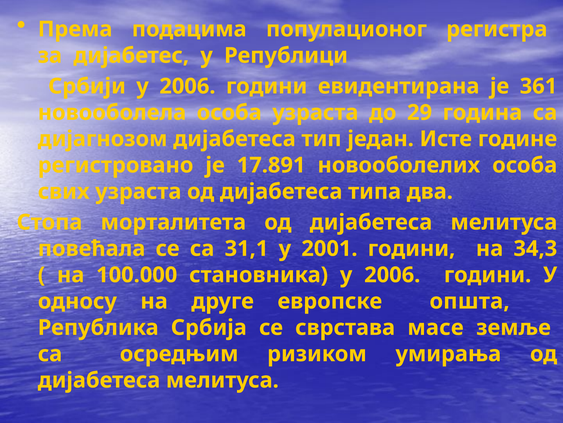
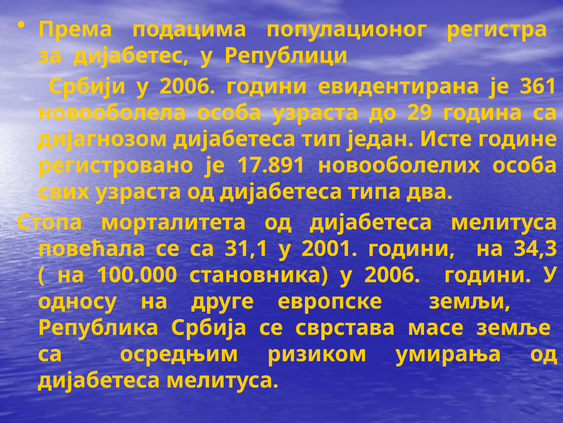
општа: општа -> земљи
